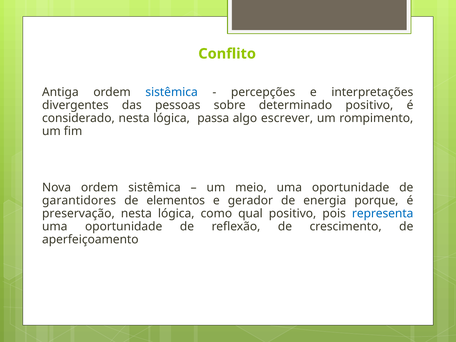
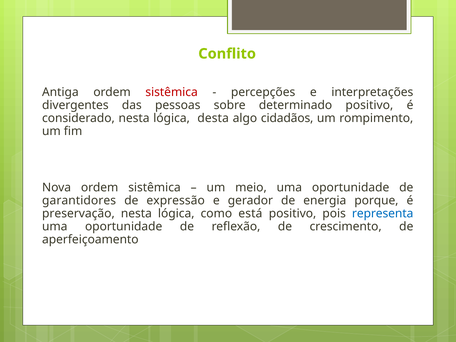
sistêmica at (172, 92) colour: blue -> red
passa: passa -> desta
escrever: escrever -> cidadãos
elementos: elementos -> expressão
qual: qual -> está
